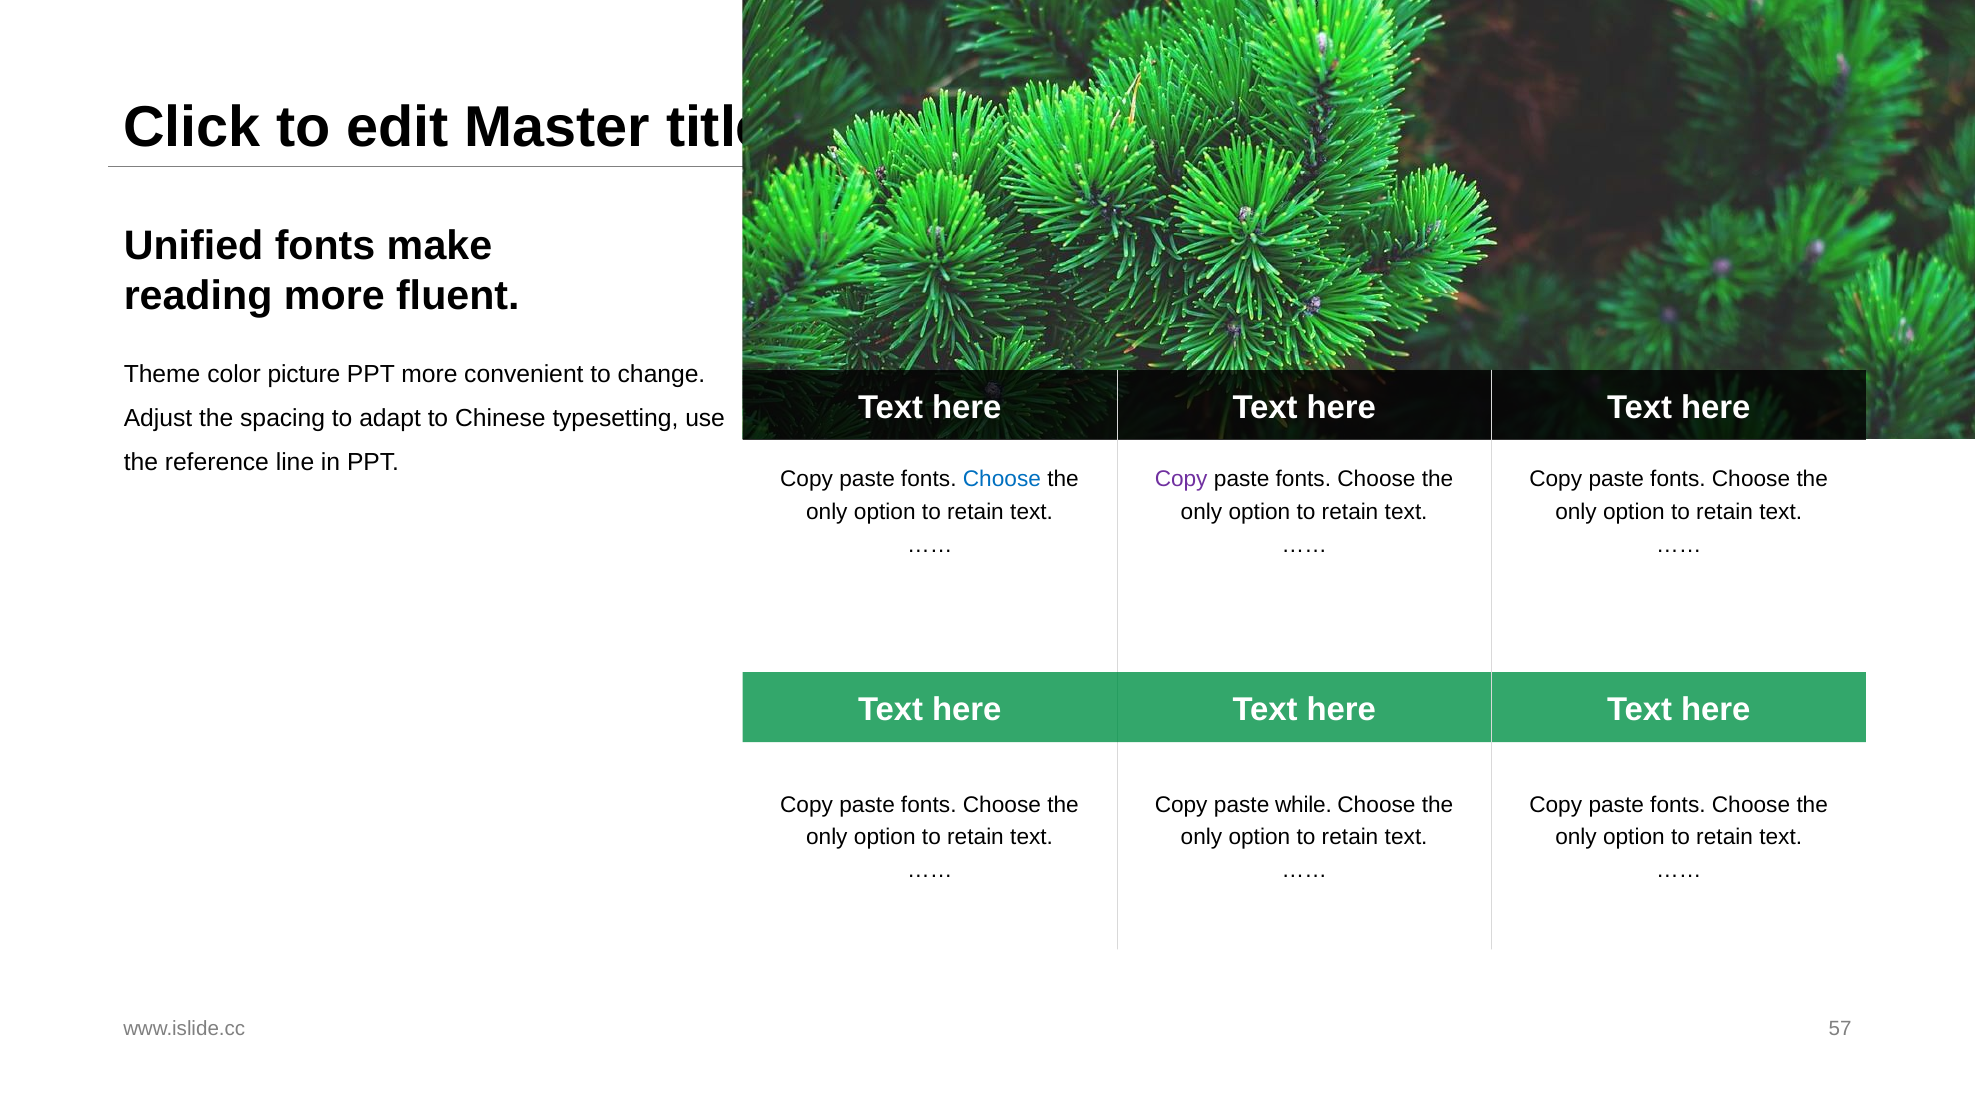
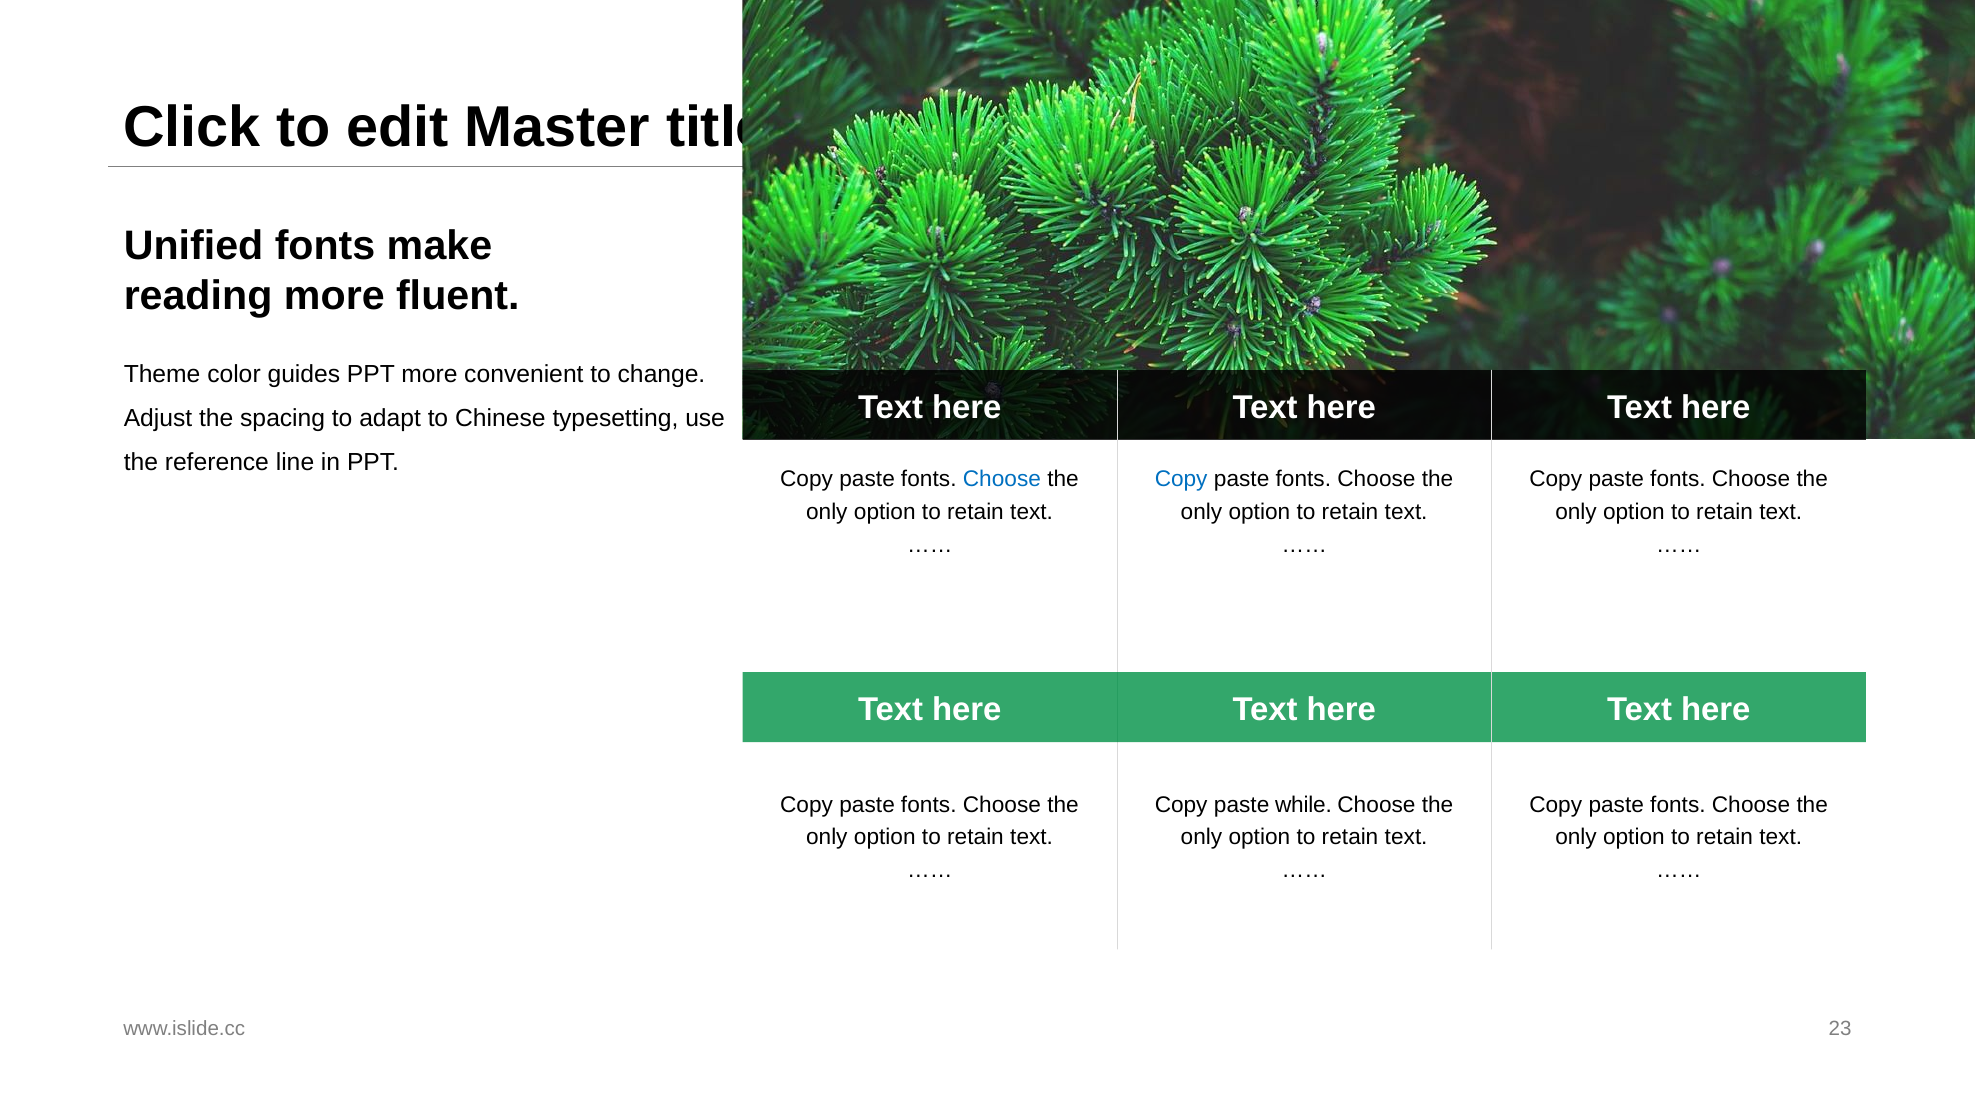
picture: picture -> guides
Copy at (1181, 479) colour: purple -> blue
57: 57 -> 23
